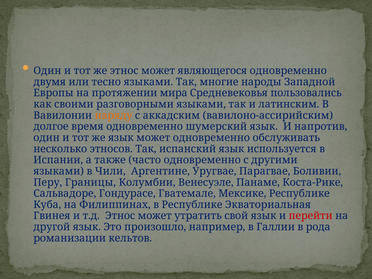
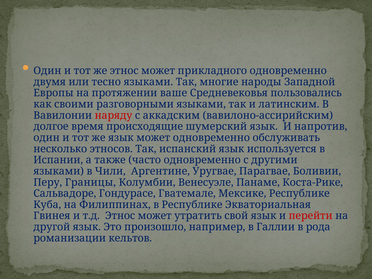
являющегося: являющегося -> прикладного
мира: мира -> ваше
наряду colour: orange -> red
время одновременно: одновременно -> происходящие
